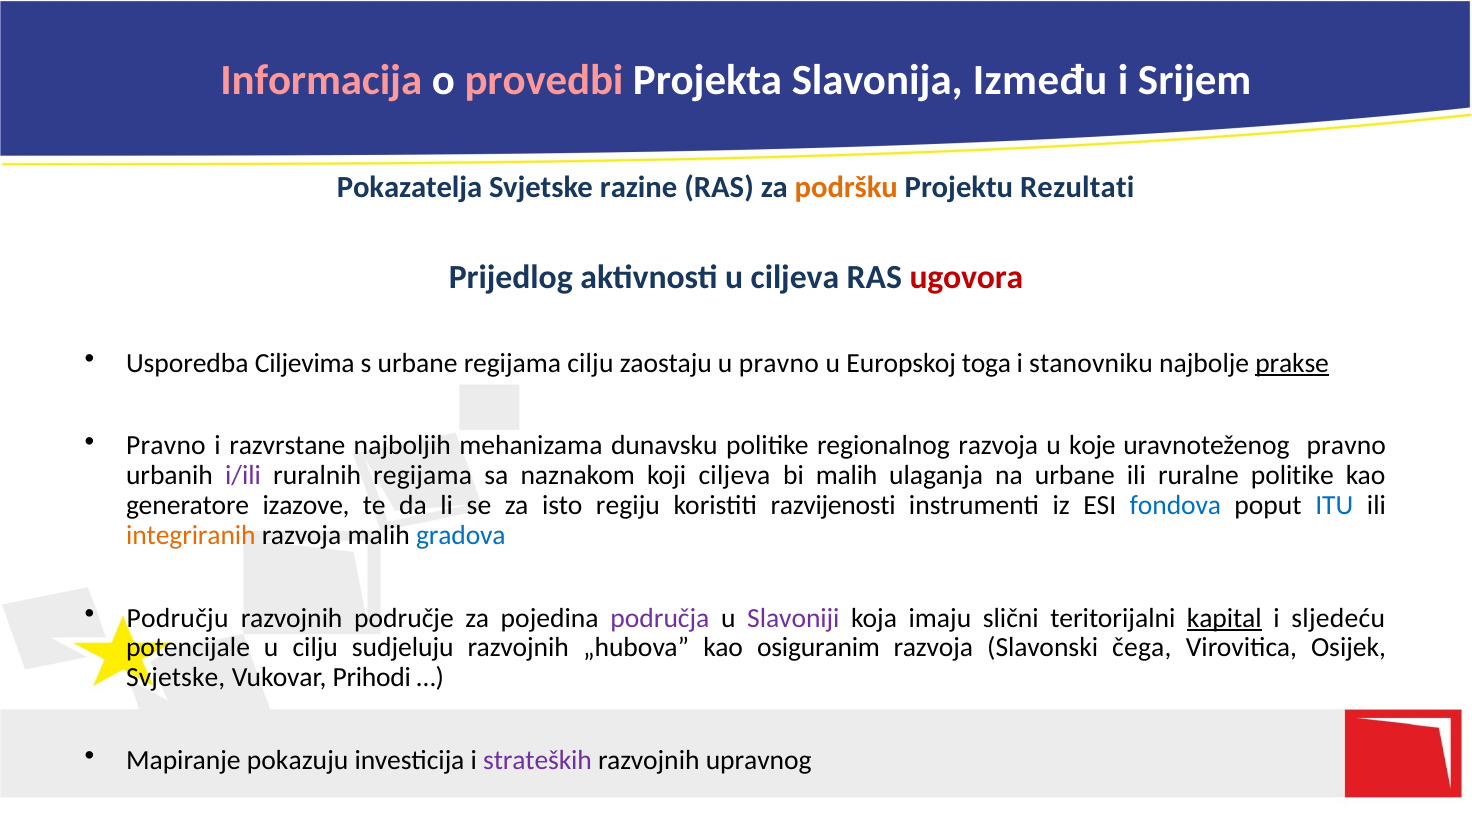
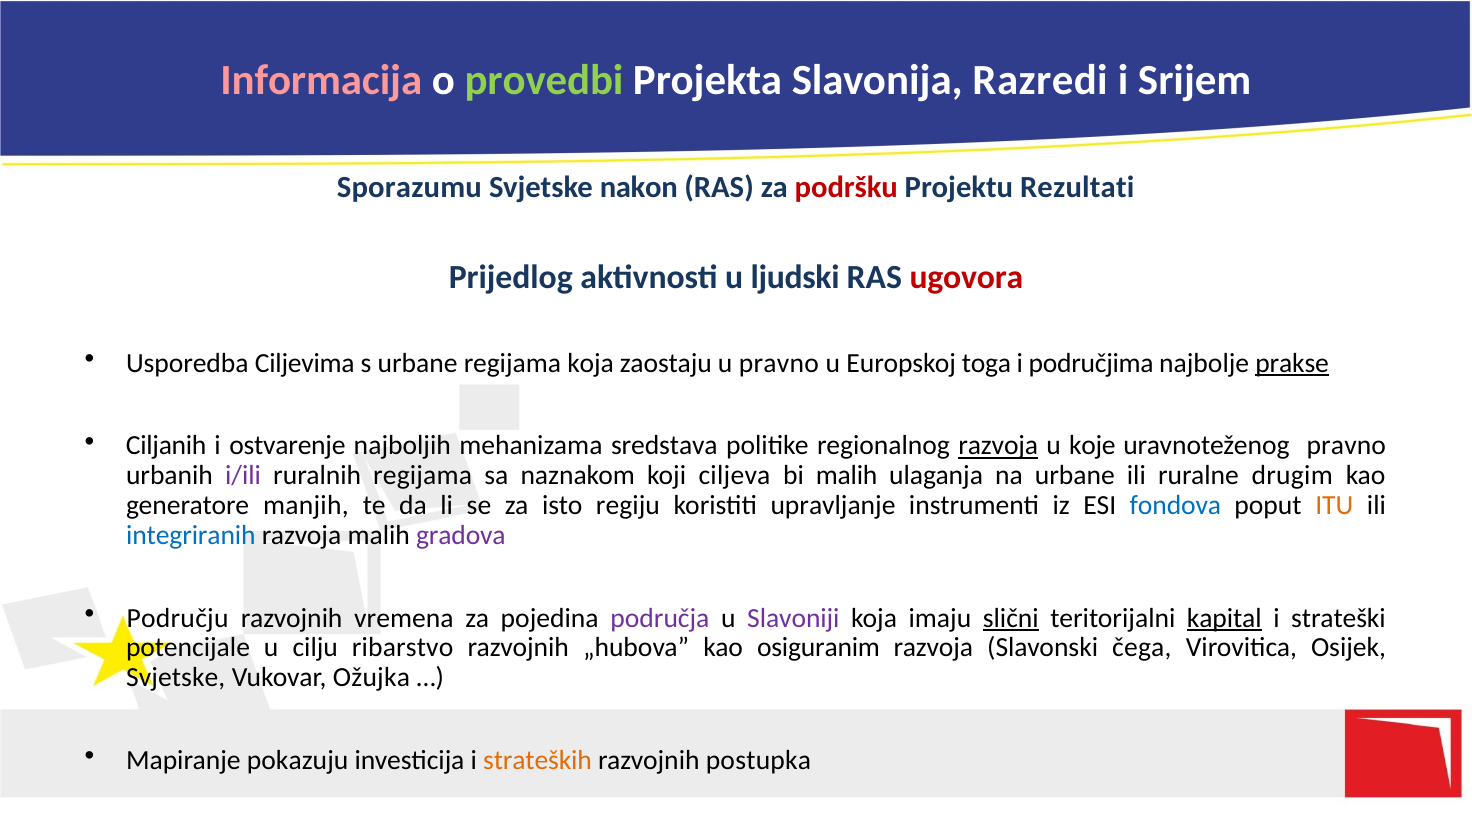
provedbi colour: pink -> light green
Između: Između -> Razredi
Pokazatelja: Pokazatelja -> Sporazumu
razine: razine -> nakon
podršku colour: orange -> red
u ciljeva: ciljeva -> ljudski
regijama cilju: cilju -> koja
stanovniku: stanovniku -> područjima
Pravno at (166, 446): Pravno -> Ciljanih
razvrstane: razvrstane -> ostvarenje
dunavsku: dunavsku -> sredstava
razvoja at (998, 446) underline: none -> present
ruralne politike: politike -> drugim
izazove: izazove -> manjih
razvijenosti: razvijenosti -> upravljanje
ITU colour: blue -> orange
integriranih colour: orange -> blue
gradova colour: blue -> purple
područje: područje -> vremena
slični underline: none -> present
sljedeću: sljedeću -> strateški
sudjeluju: sudjeluju -> ribarstvo
Prihodi: Prihodi -> Ožujka
strateških colour: purple -> orange
upravnog: upravnog -> postupka
